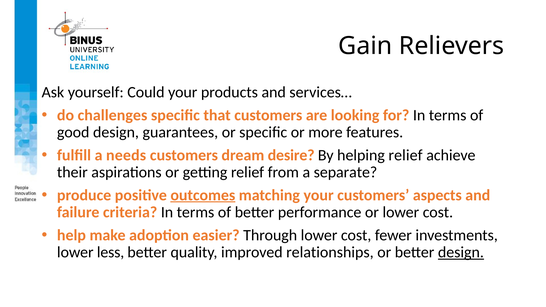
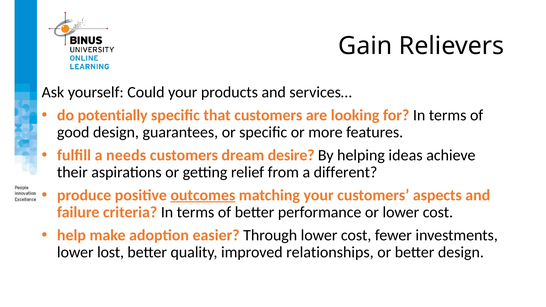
challenges: challenges -> potentially
helping relief: relief -> ideas
separate: separate -> different
less: less -> lost
design at (461, 252) underline: present -> none
